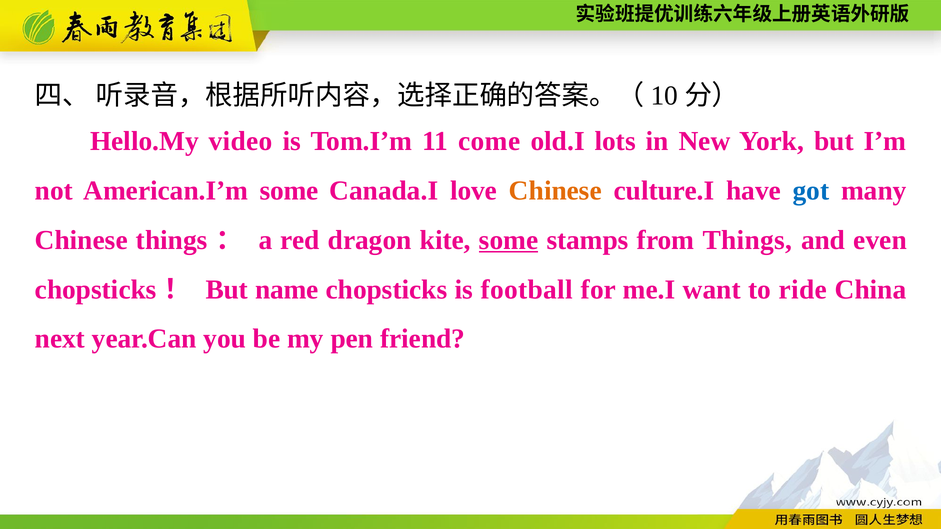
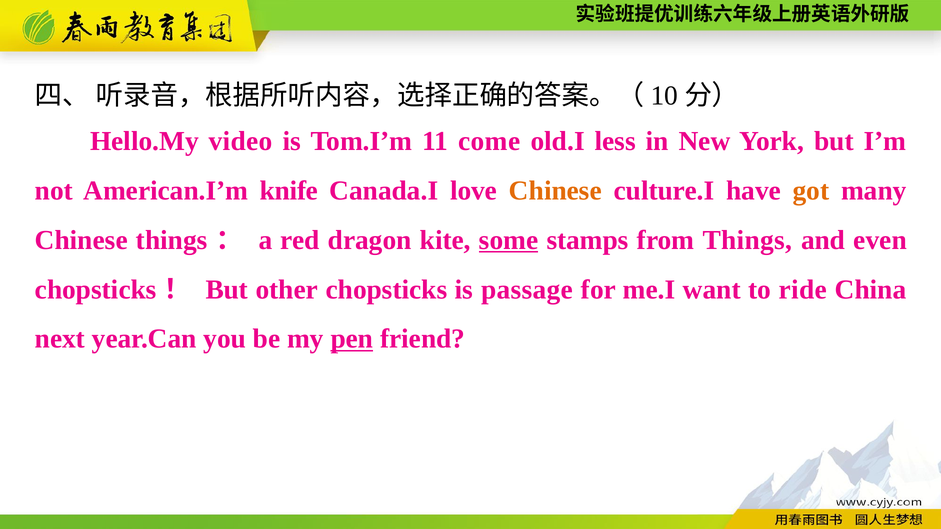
lots: lots -> less
American.I’m some: some -> knife
got colour: blue -> orange
name: name -> other
football: football -> passage
pen underline: none -> present
